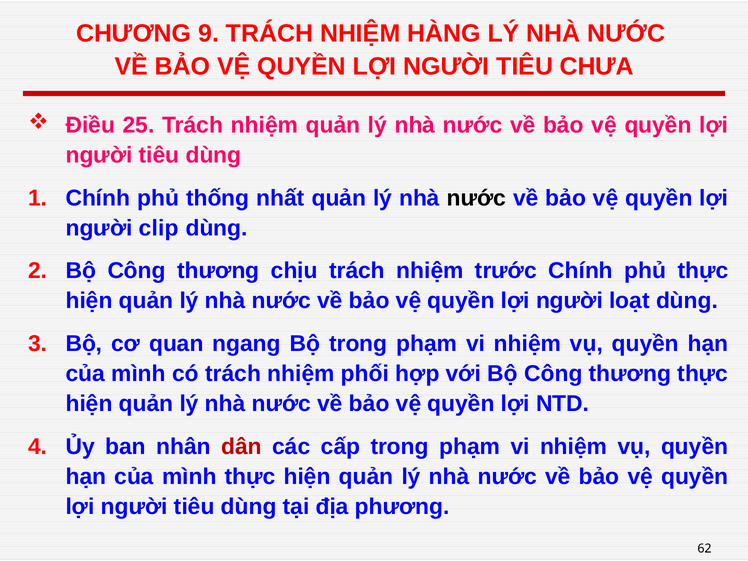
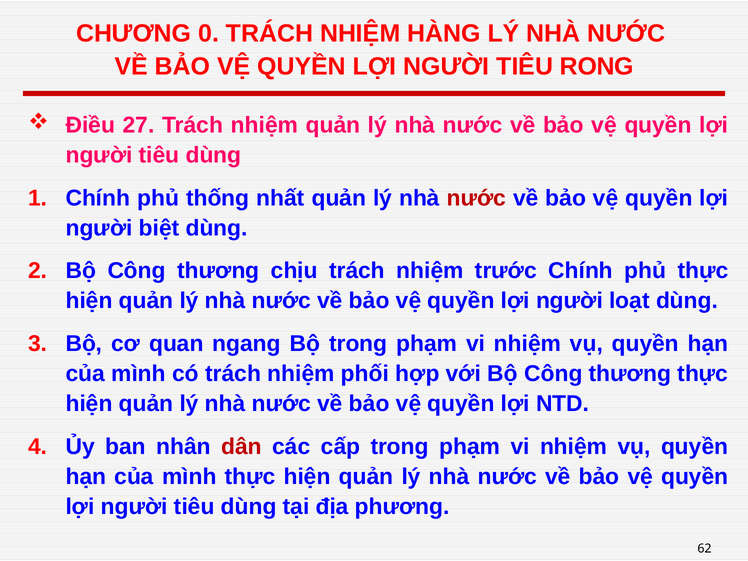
9: 9 -> 0
CHƯA: CHƯA -> RONG
25: 25 -> 27
nước at (476, 198) colour: black -> red
clip: clip -> biệt
